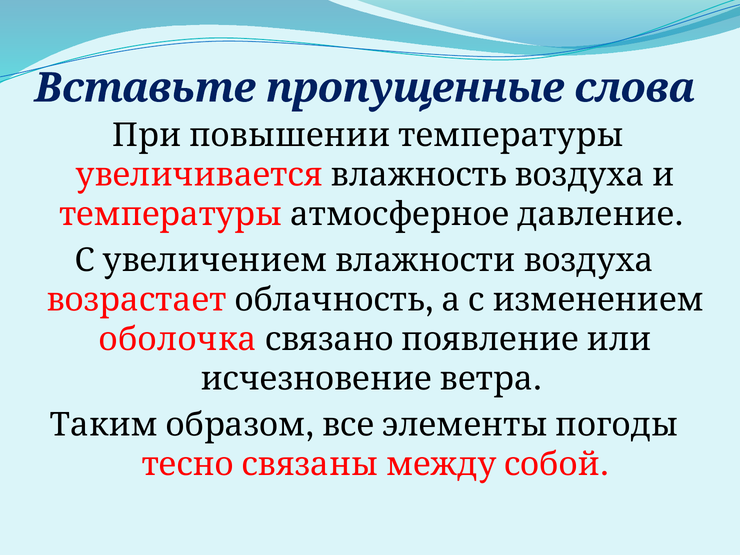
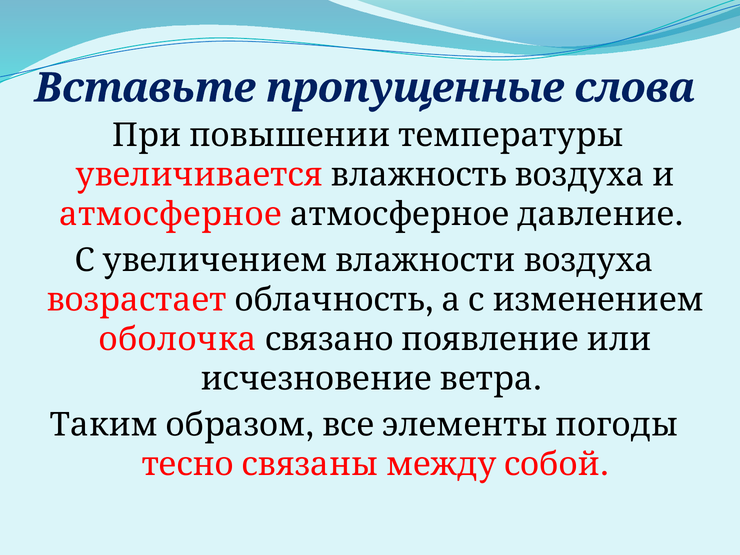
температуры: температуры -> атмосферное
